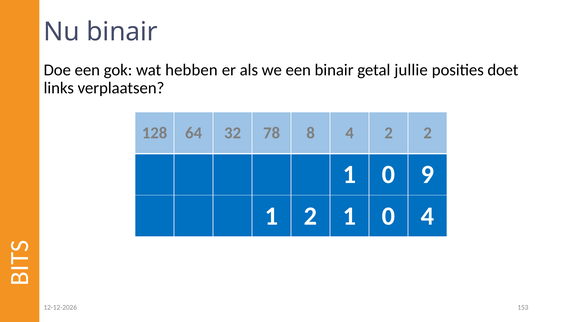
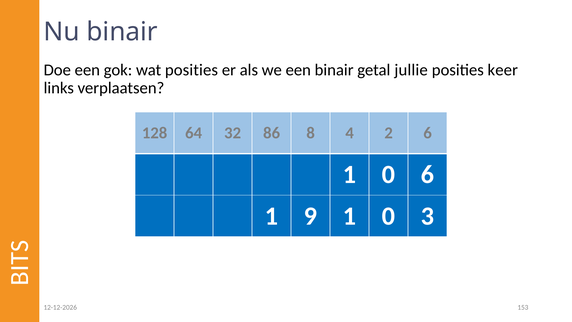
wat hebben: hebben -> posities
doet: doet -> keer
78: 78 -> 86
2 2: 2 -> 6
0 9: 9 -> 6
1 2: 2 -> 9
0 4: 4 -> 3
